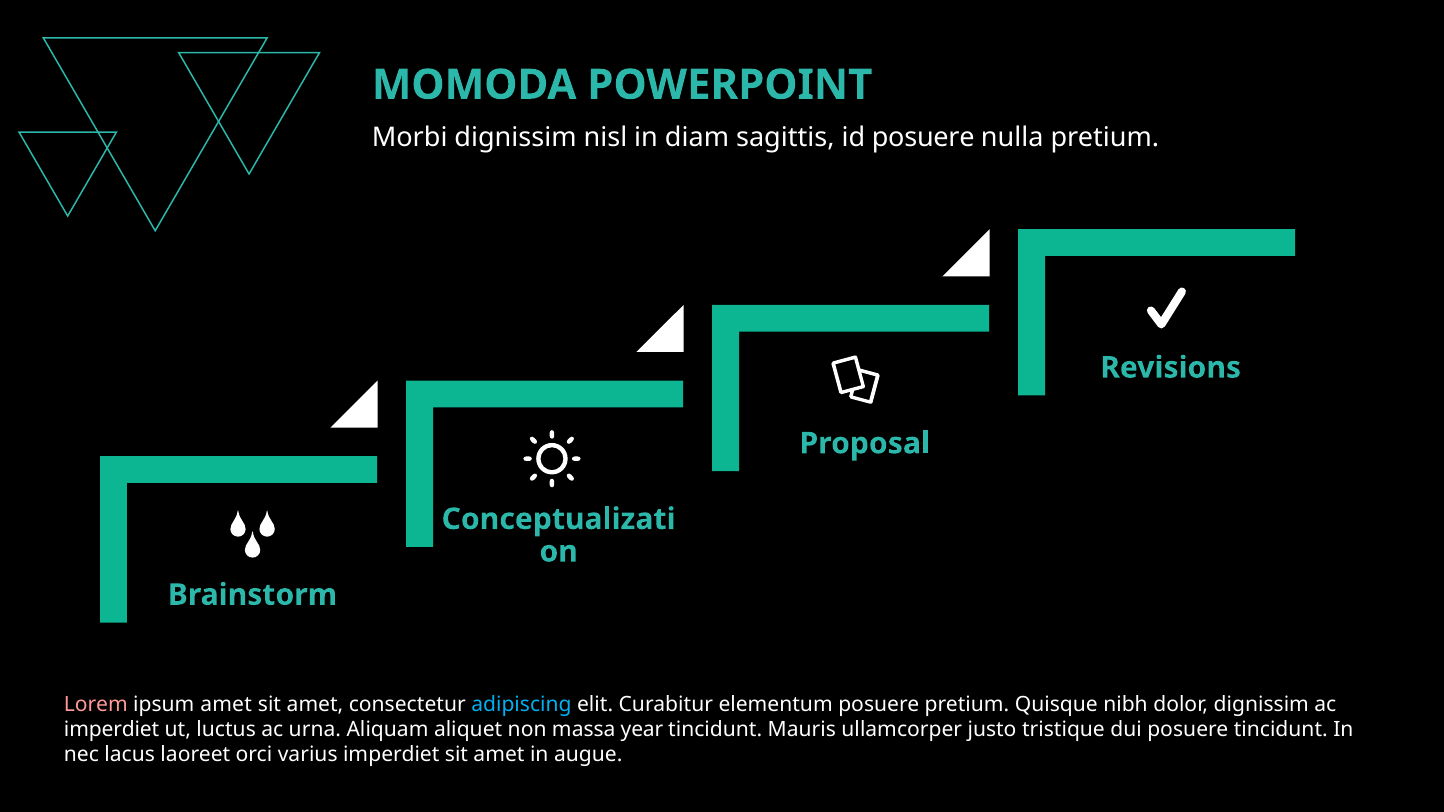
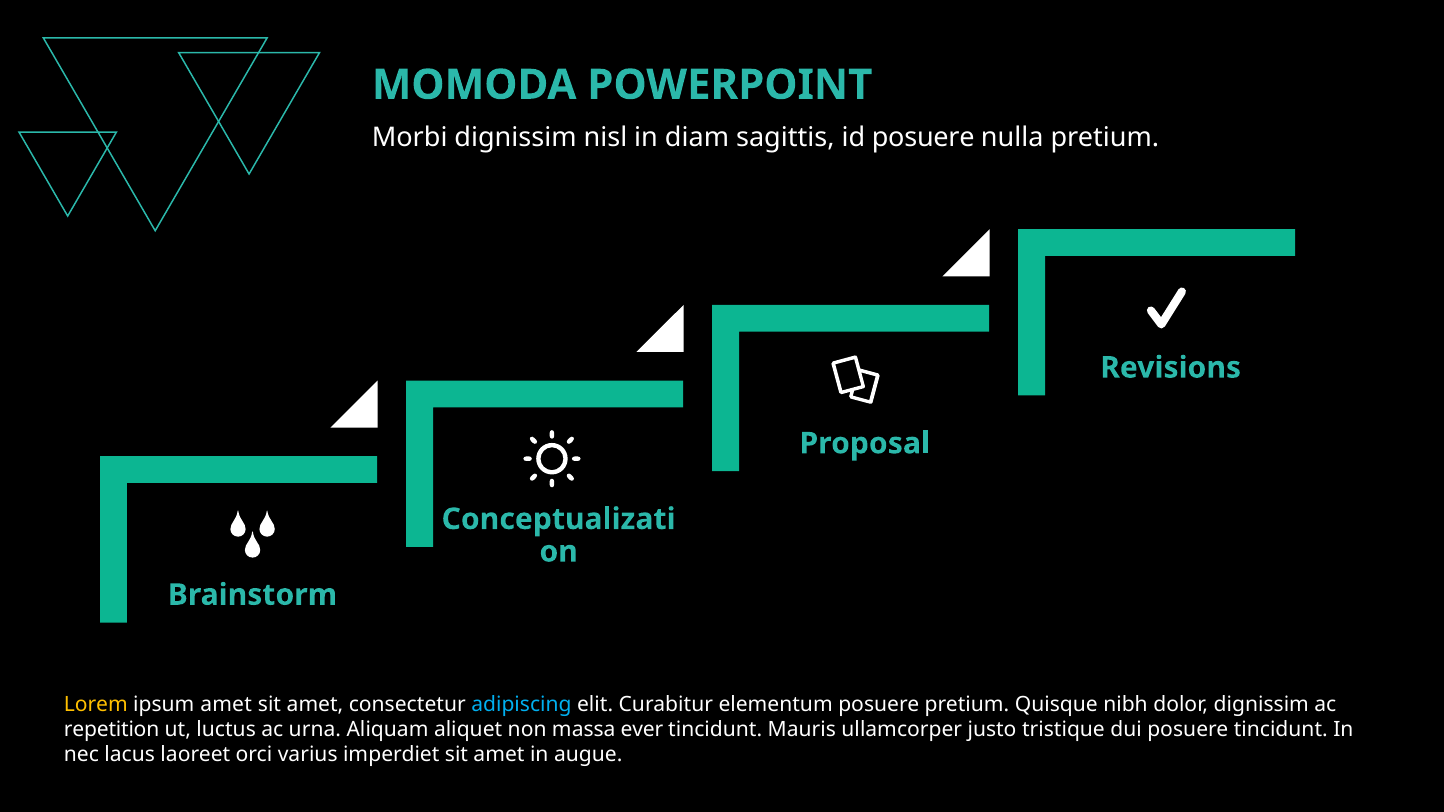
Lorem colour: pink -> yellow
imperdiet at (112, 730): imperdiet -> repetition
year: year -> ever
